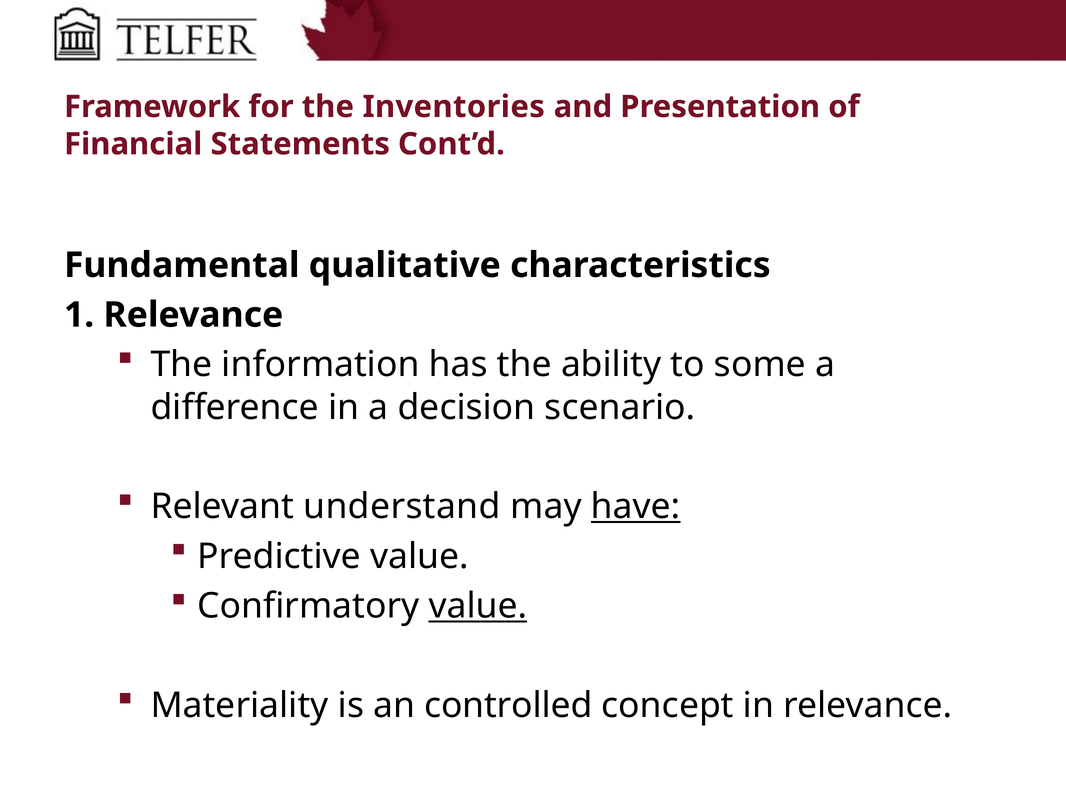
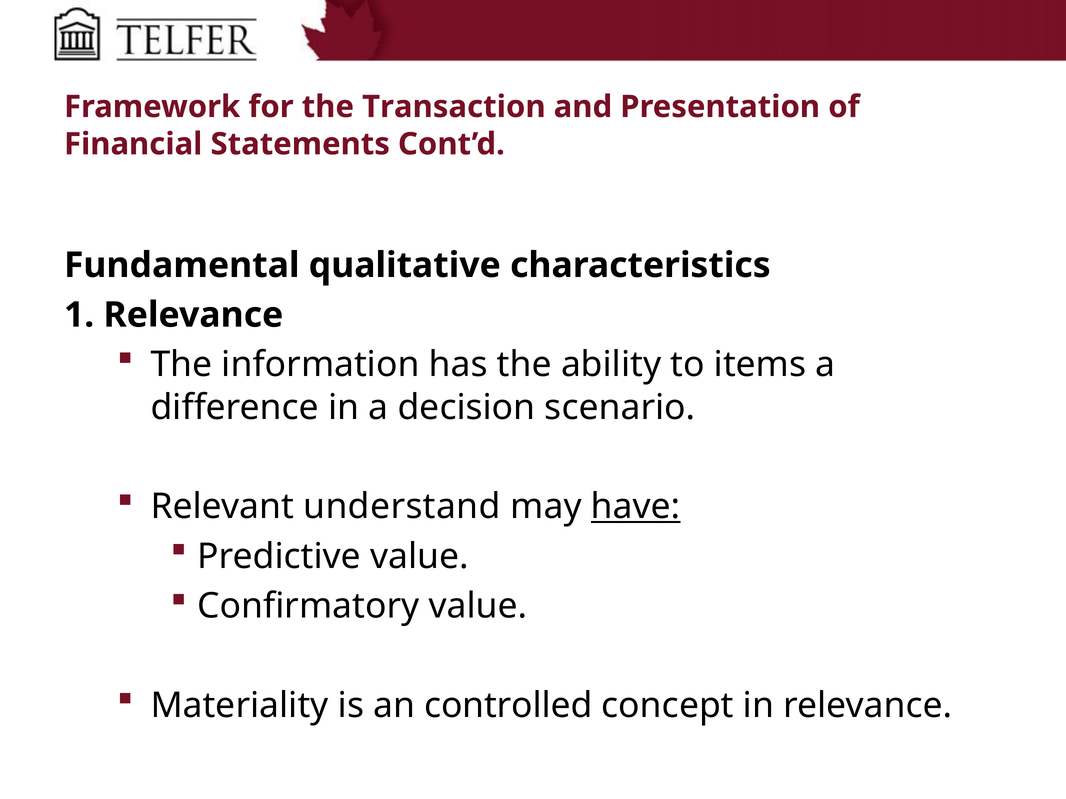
Inventories: Inventories -> Transaction
some: some -> items
value at (478, 606) underline: present -> none
